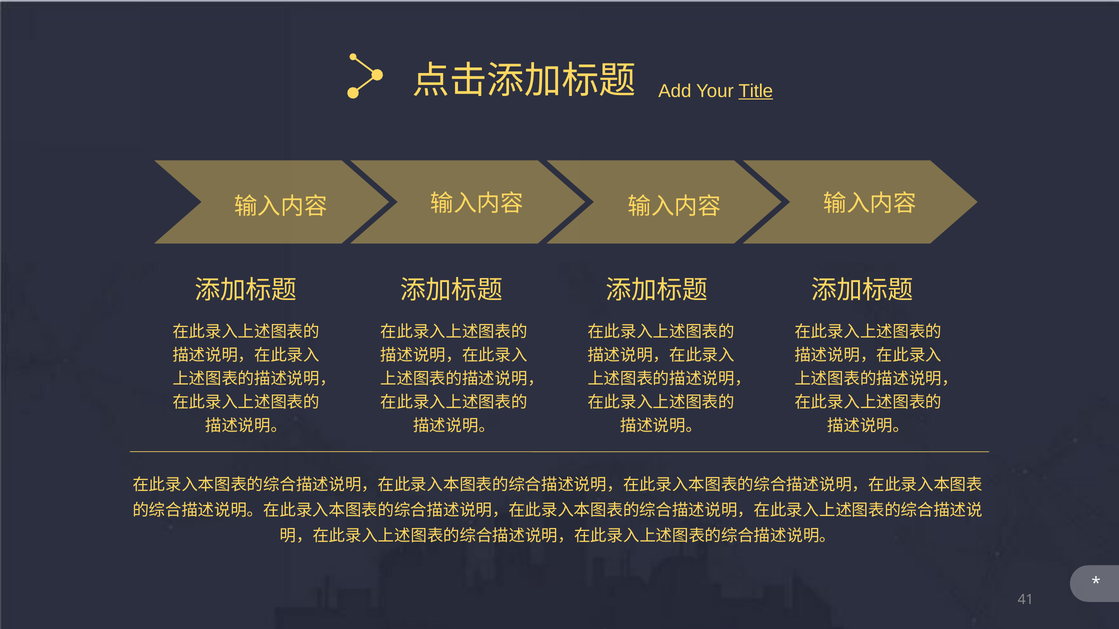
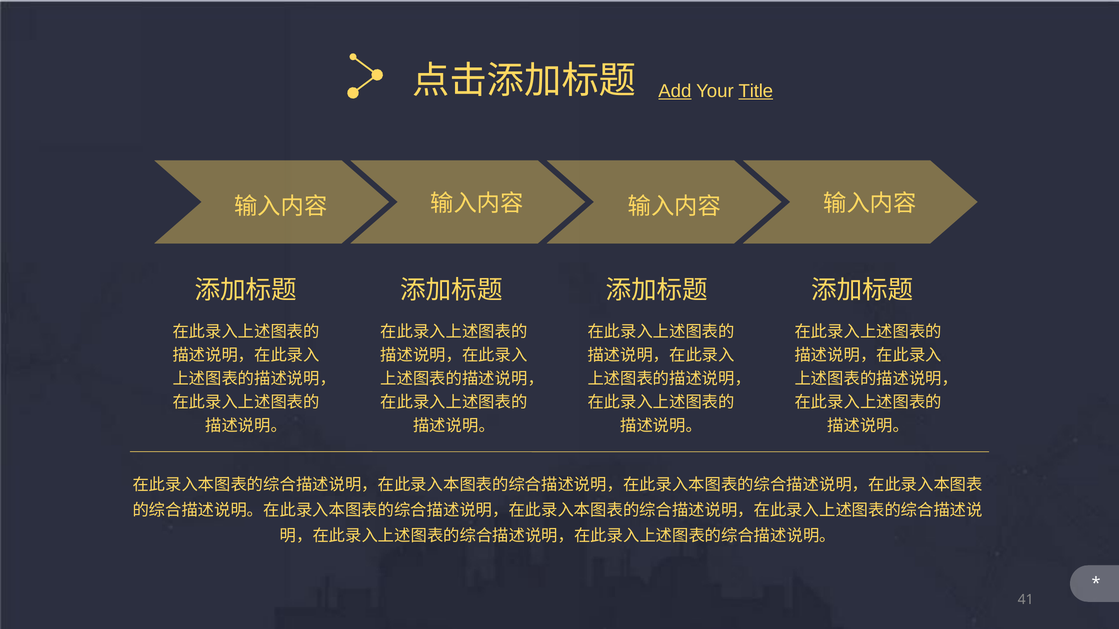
Add underline: none -> present
